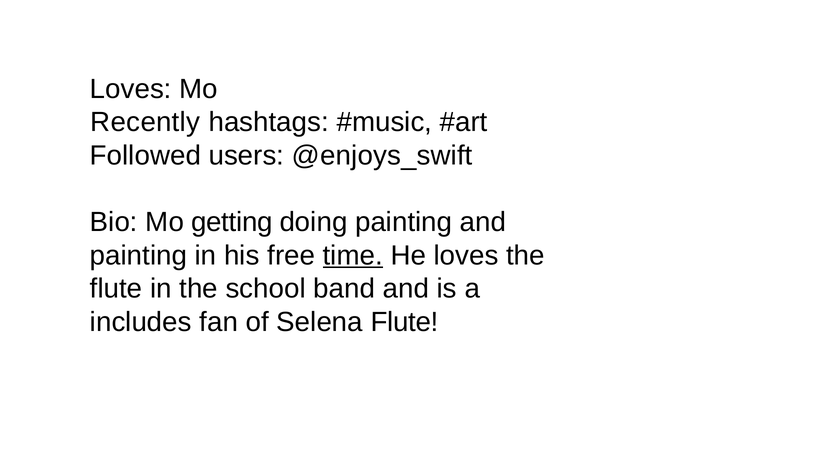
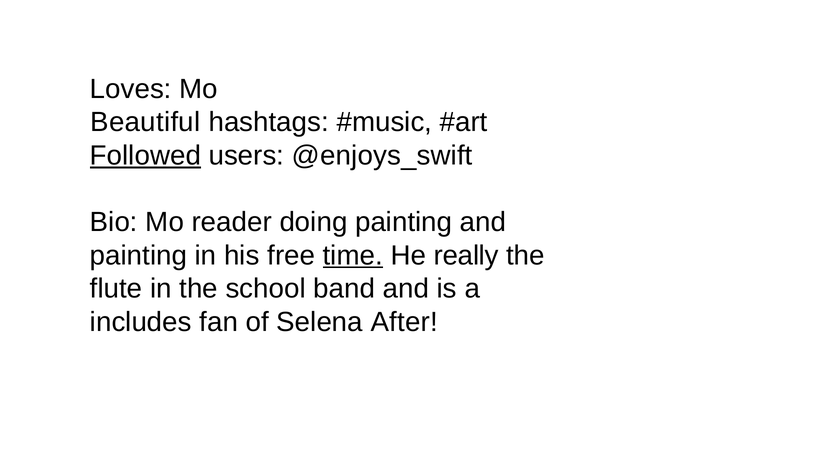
Recently: Recently -> Beautiful
Followed underline: none -> present
getting: getting -> reader
He loves: loves -> really
Selena Flute: Flute -> After
